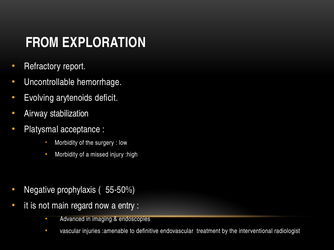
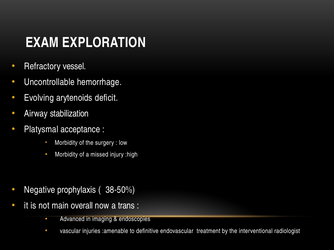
FROM: FROM -> EXAM
report: report -> vessel
55-50%: 55-50% -> 38-50%
regard: regard -> overall
entry: entry -> trans
